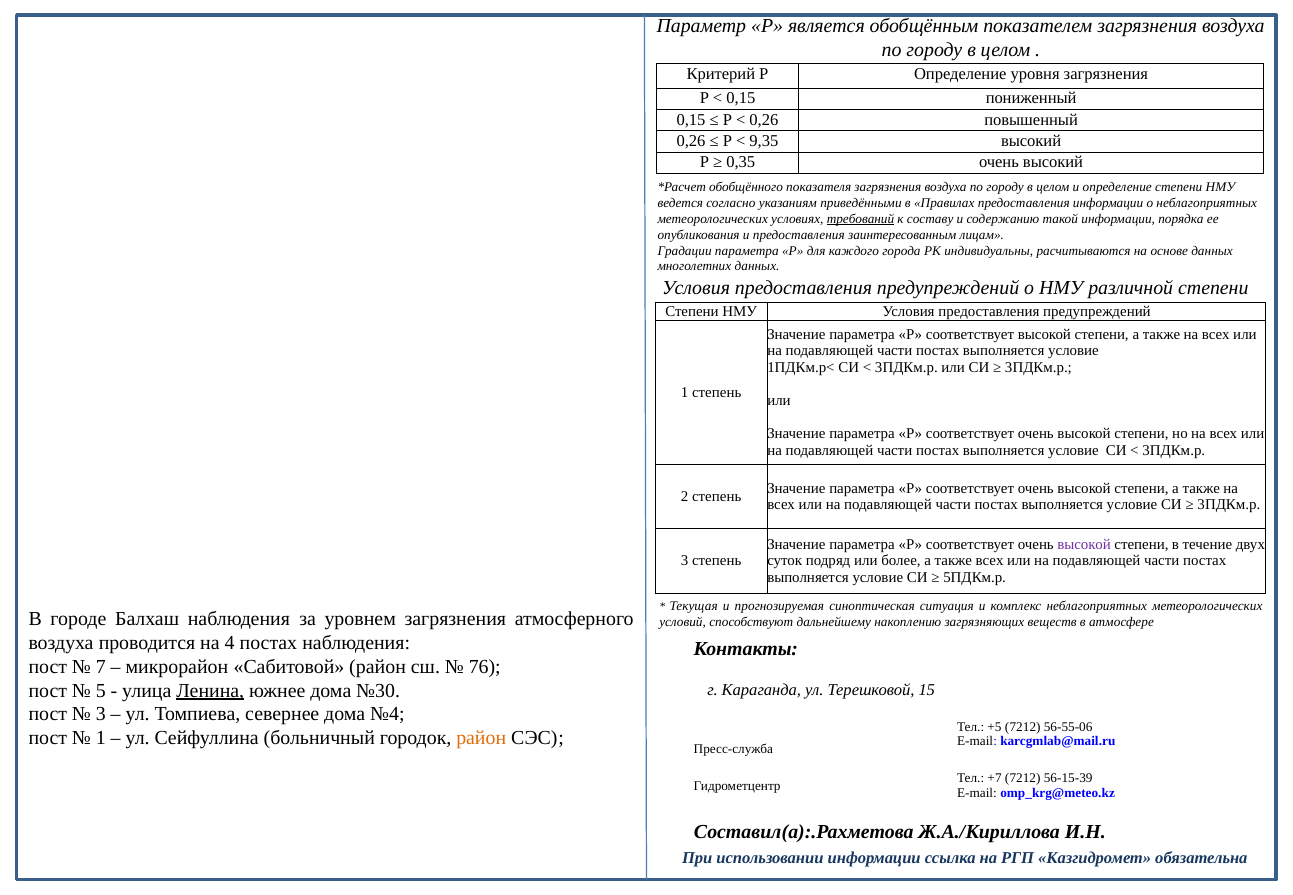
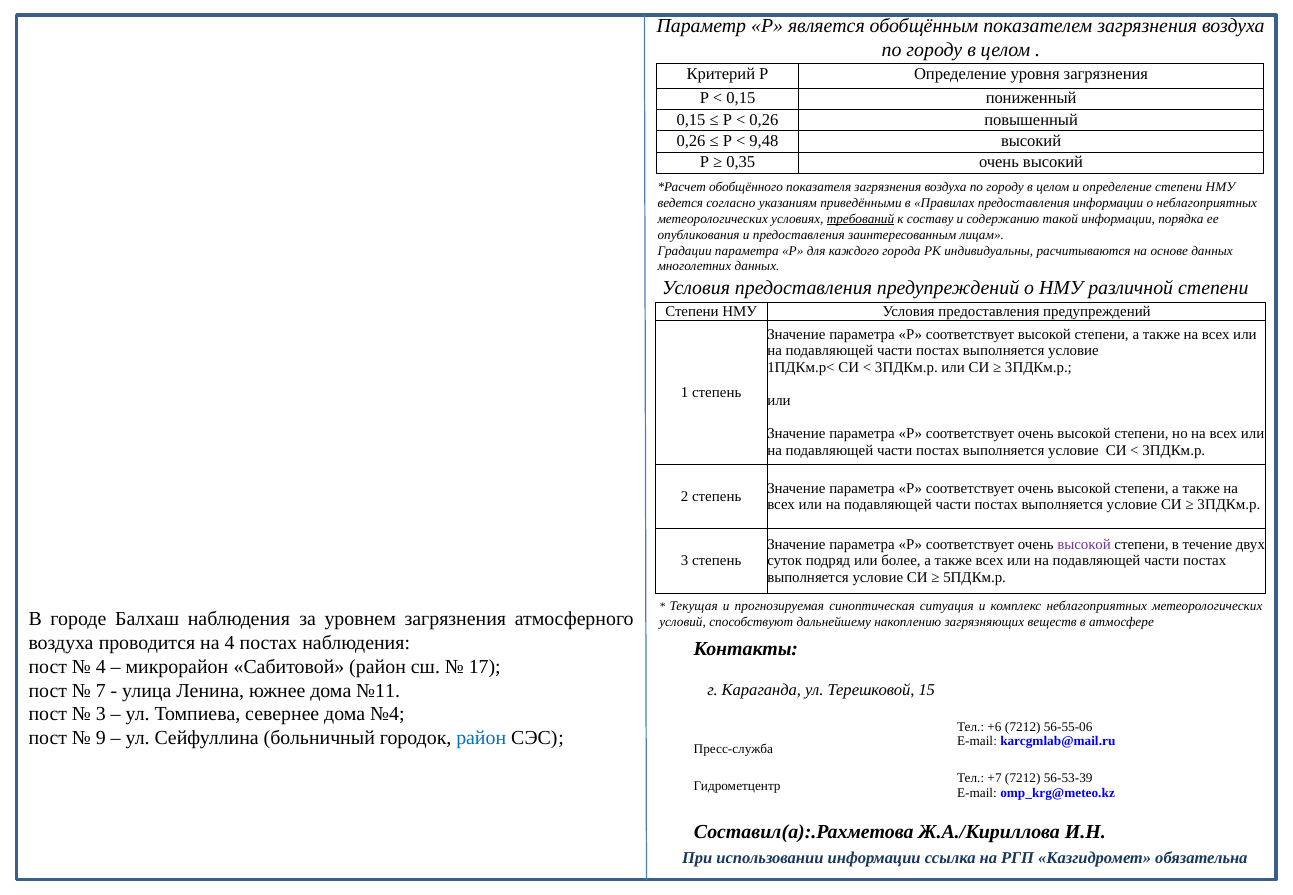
9,35: 9,35 -> 9,48
7 at (101, 667): 7 -> 4
76: 76 -> 17
5: 5 -> 7
Ленина underline: present -> none
№30: №30 -> №11
+5: +5 -> +6
1 at (101, 738): 1 -> 9
район at (481, 738) colour: orange -> blue
56-15-39: 56-15-39 -> 56-53-39
